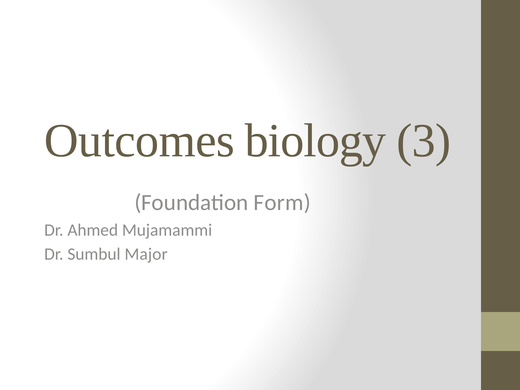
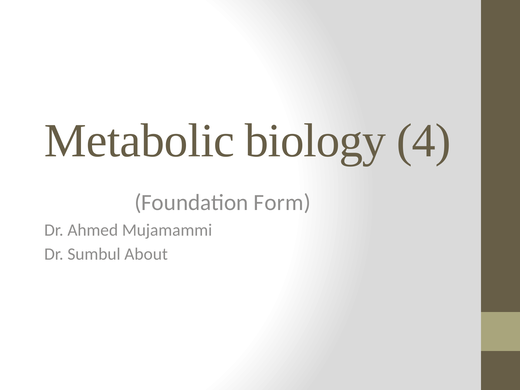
Outcomes: Outcomes -> Metabolic
3: 3 -> 4
Major: Major -> About
